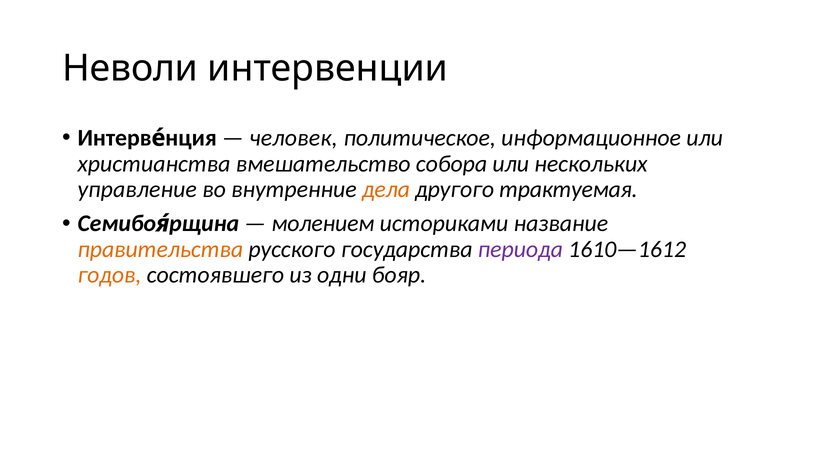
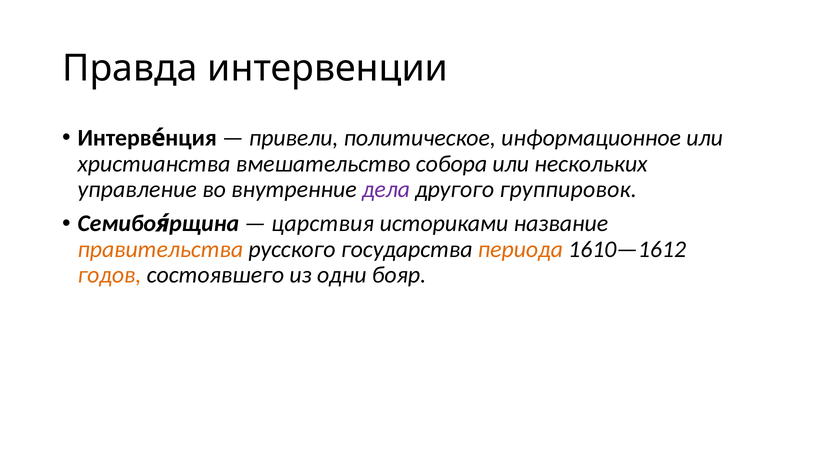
Неволи: Неволи -> Правда
человек: человек -> привели
дела colour: orange -> purple
трактуемая: трактуемая -> группировок
молением: молением -> царствия
периода colour: purple -> orange
